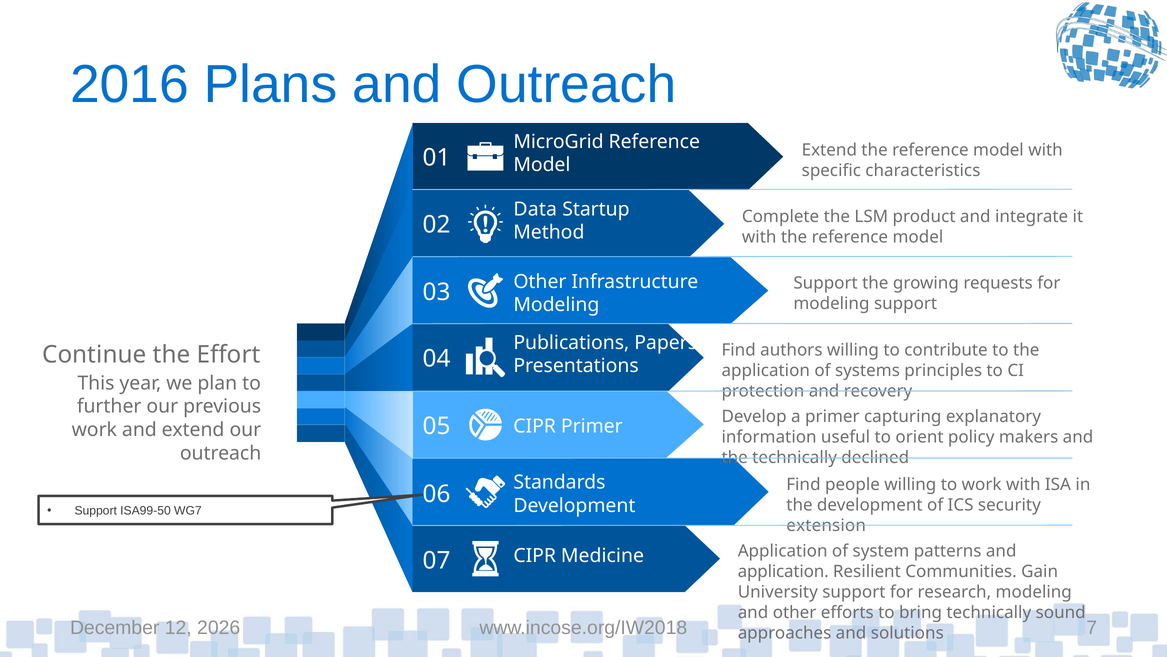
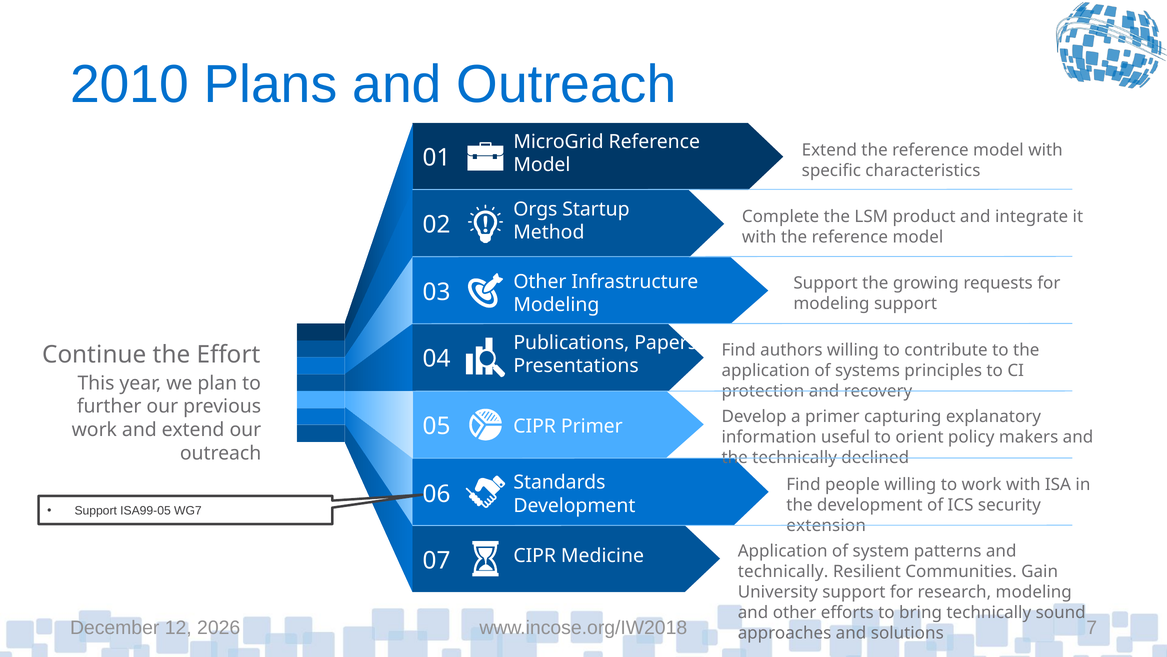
2016: 2016 -> 2010
Data: Data -> Orgs
ISA99-50: ISA99-50 -> ISA99-05
application at (783, 571): application -> technically
